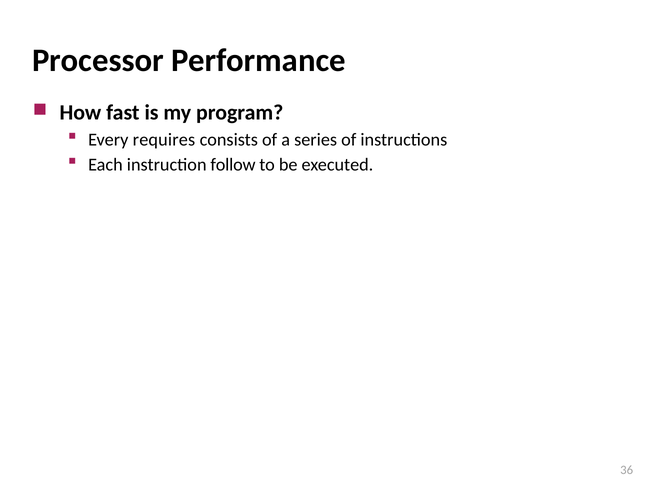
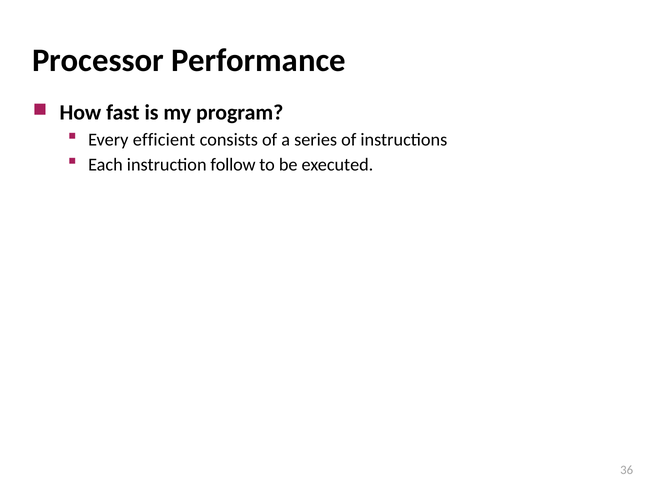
requires: requires -> efficient
